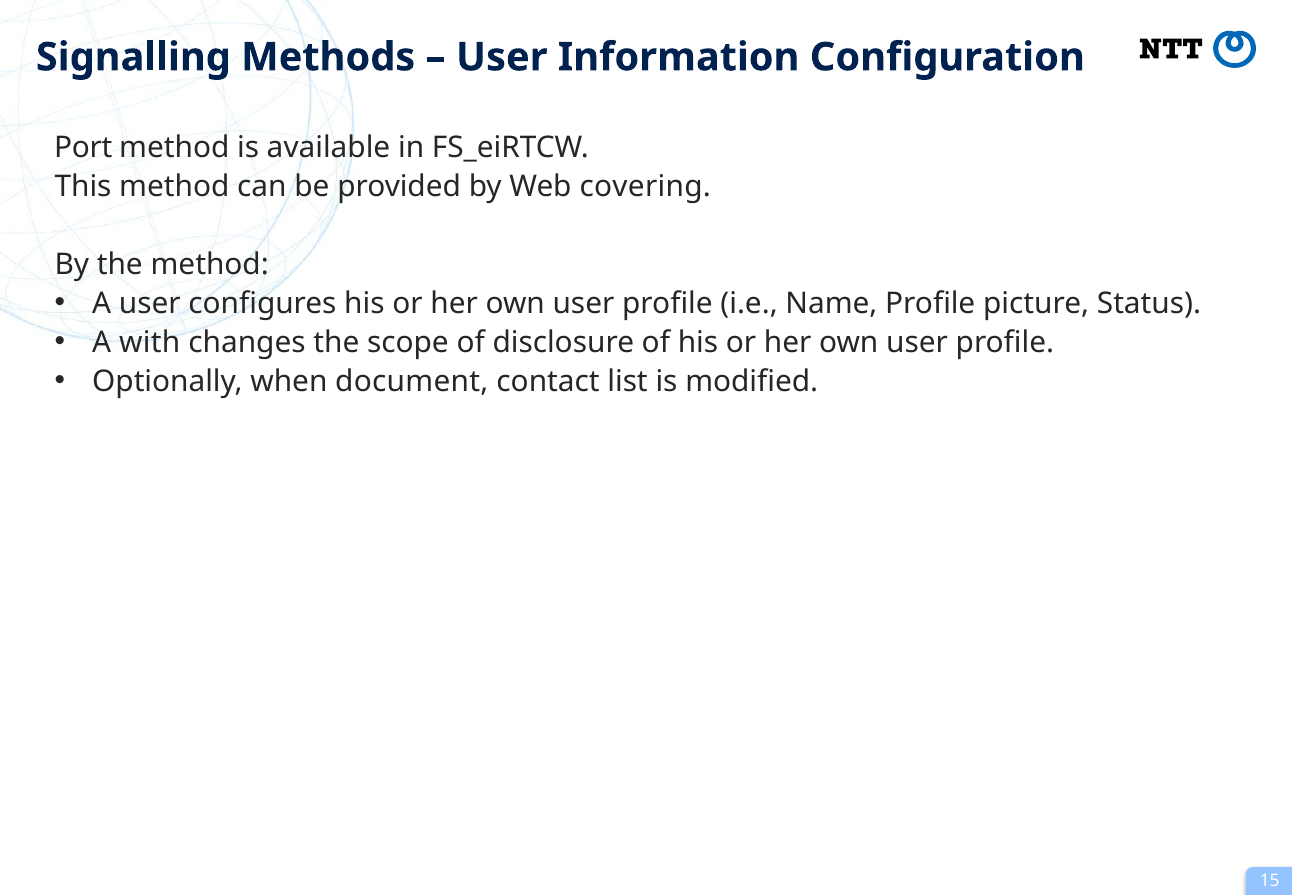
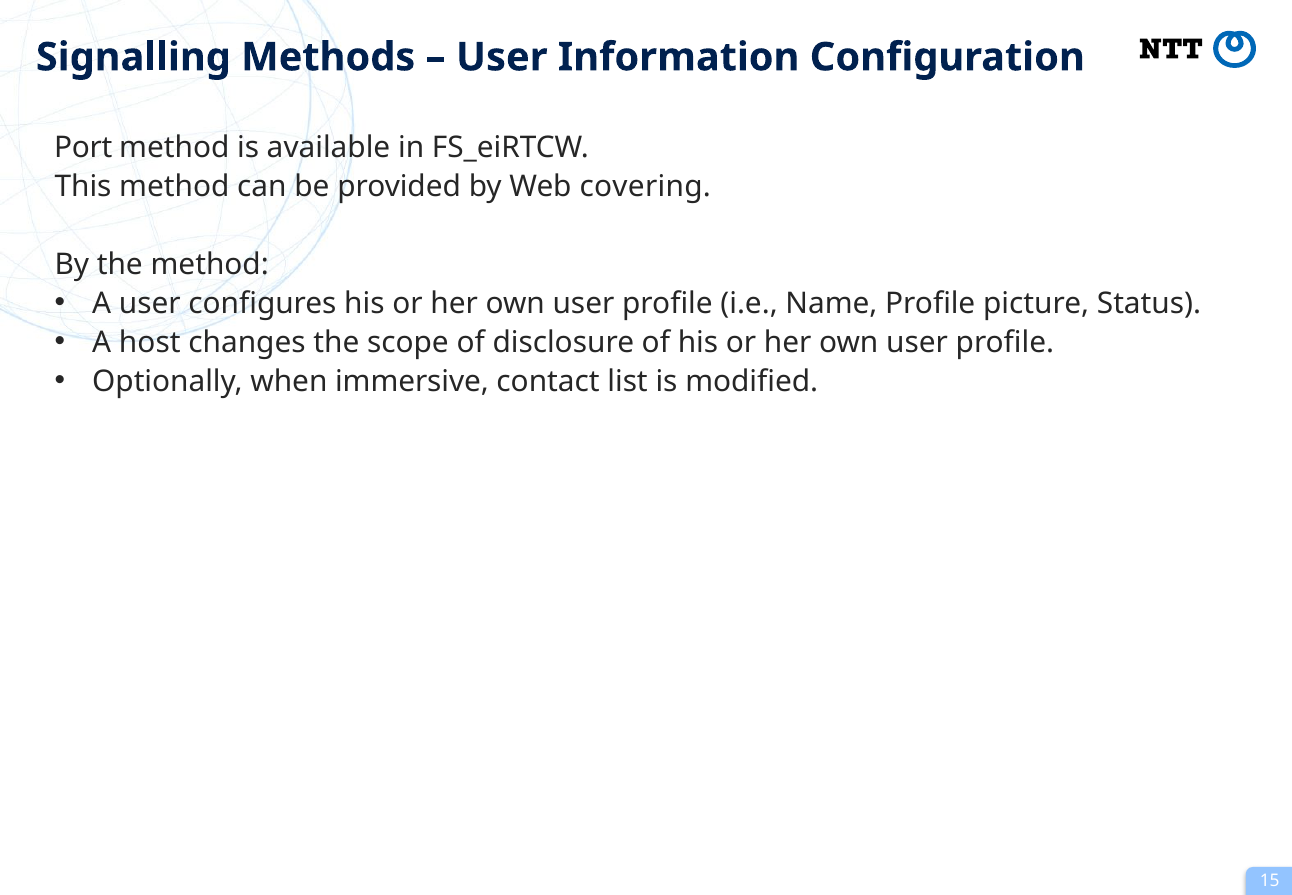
with: with -> host
document: document -> immersive
